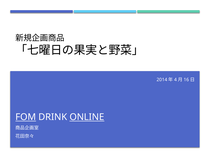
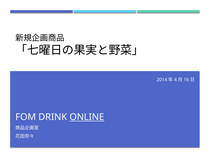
FOM underline: present -> none
